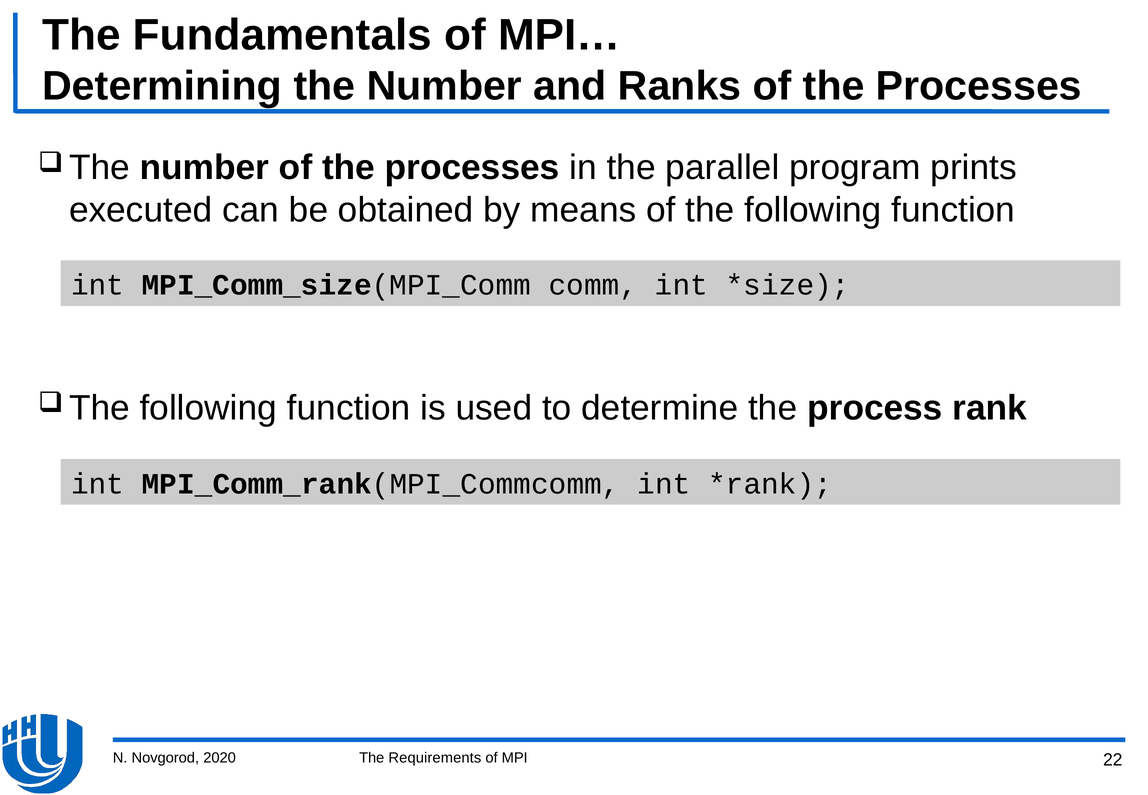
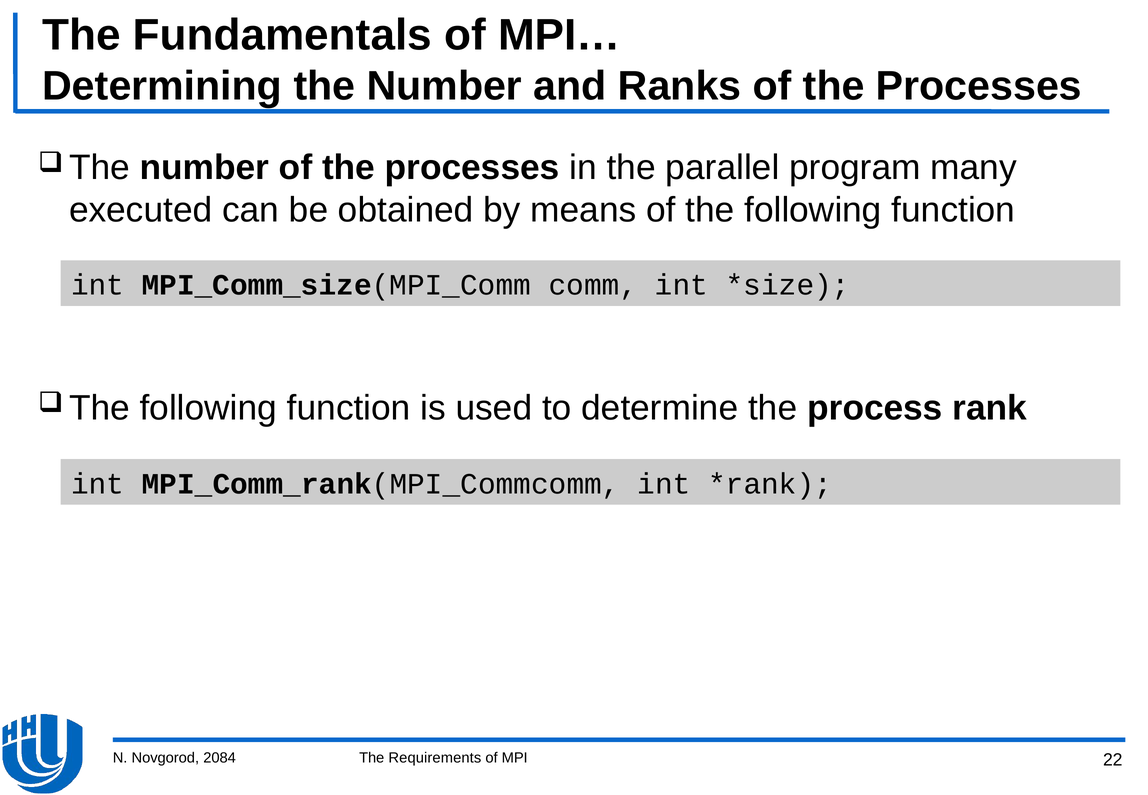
prints: prints -> many
2020: 2020 -> 2084
